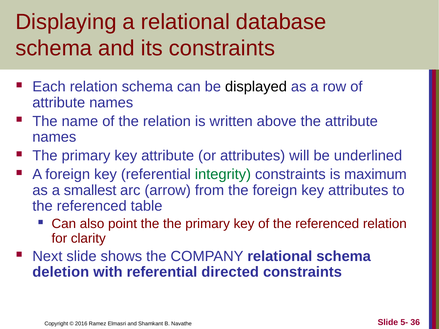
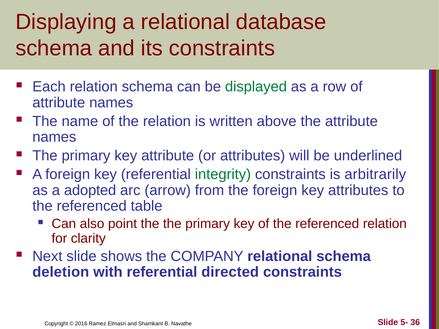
displayed colour: black -> green
maximum: maximum -> arbitrarily
smallest: smallest -> adopted
